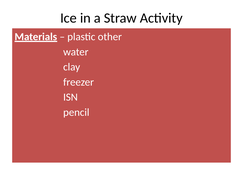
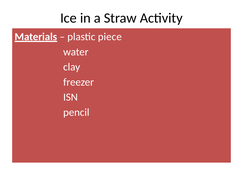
other: other -> piece
